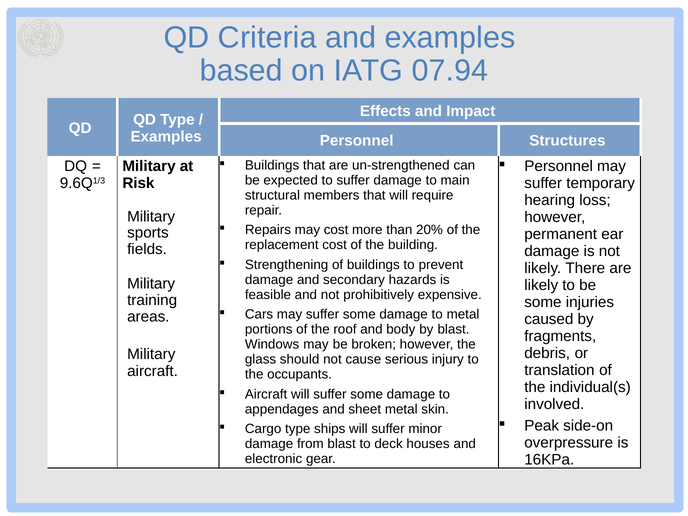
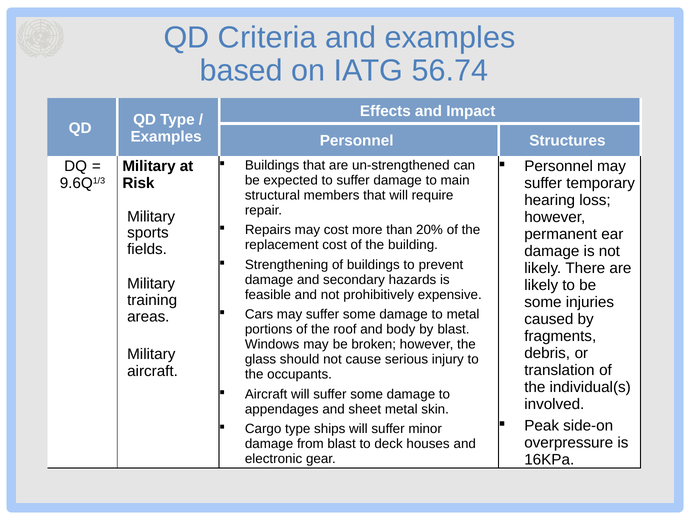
07.94: 07.94 -> 56.74
